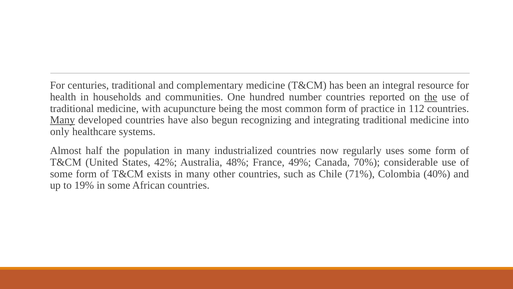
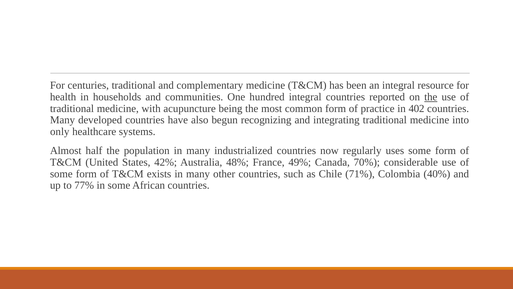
hundred number: number -> integral
112: 112 -> 402
Many at (62, 120) underline: present -> none
19%: 19% -> 77%
